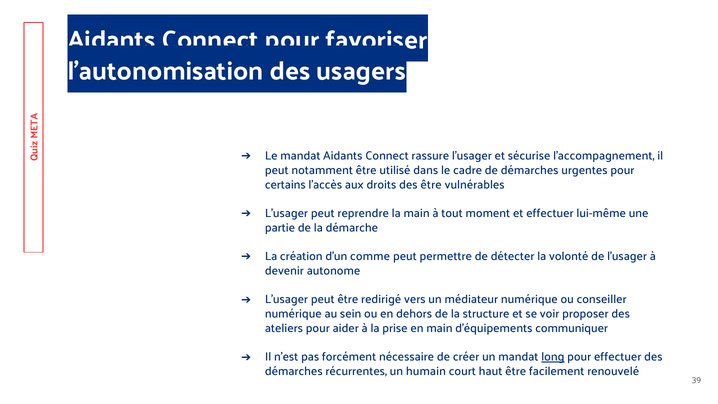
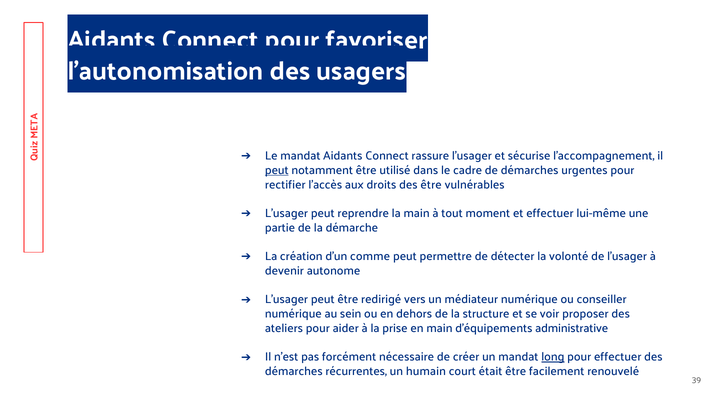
peut at (277, 170) underline: none -> present
certains: certains -> rectifier
communiquer: communiquer -> administrative
haut: haut -> était
